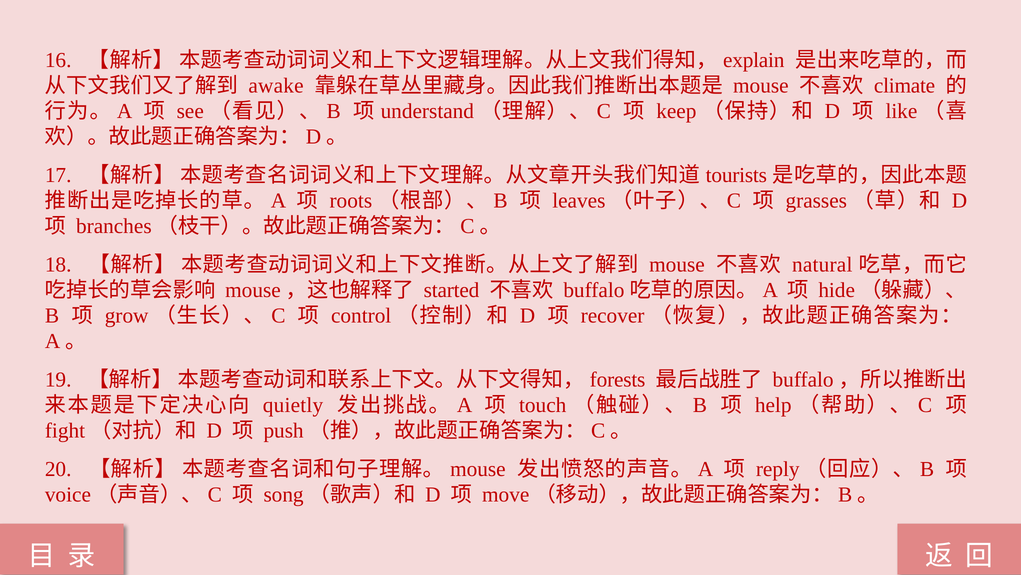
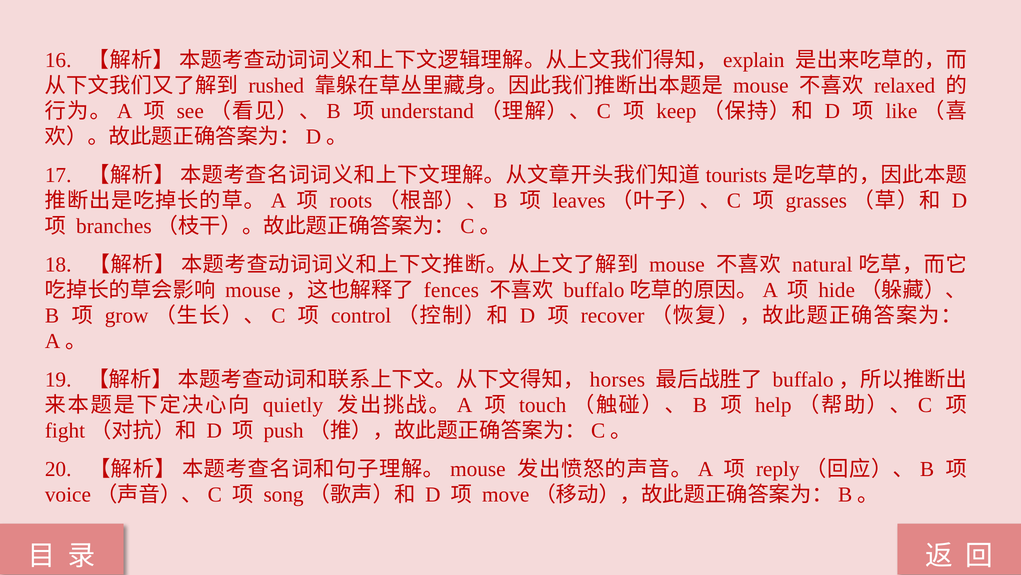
awake: awake -> rushed
climate: climate -> relaxed
started: started -> fences
forests: forests -> horses
